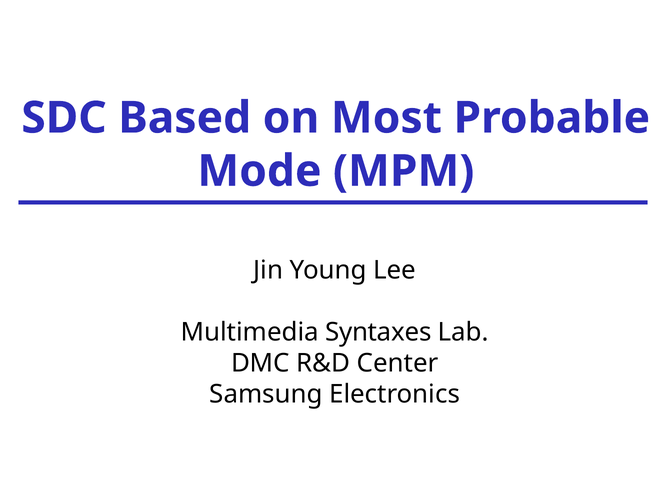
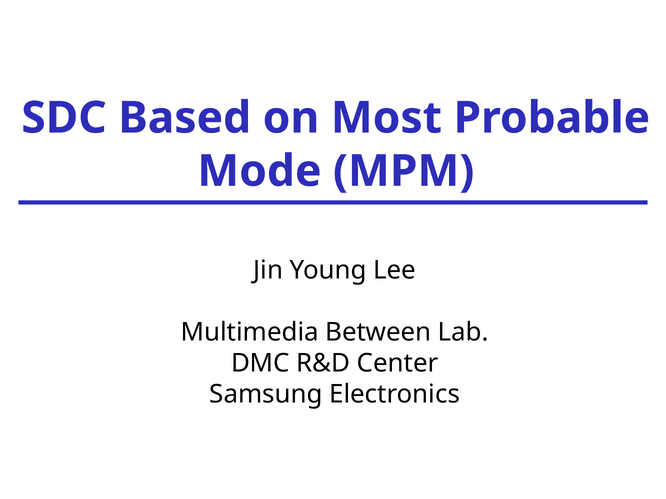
Syntaxes: Syntaxes -> Between
